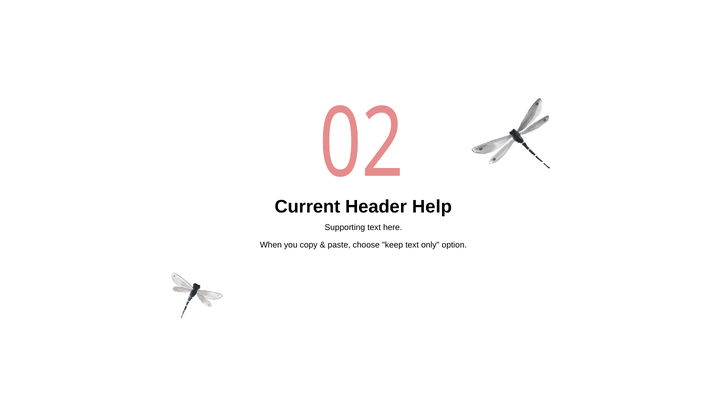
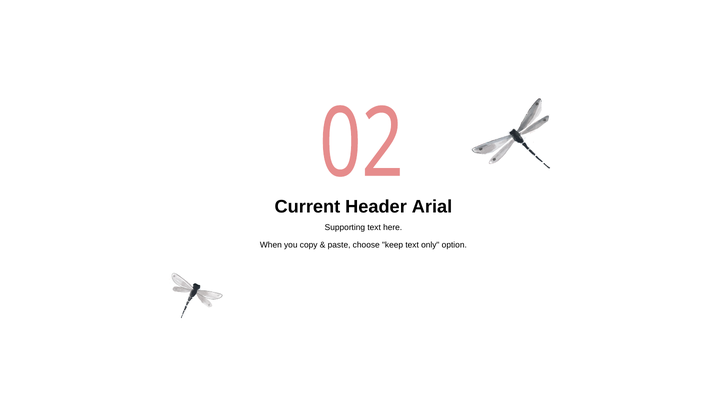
Help: Help -> Arial
